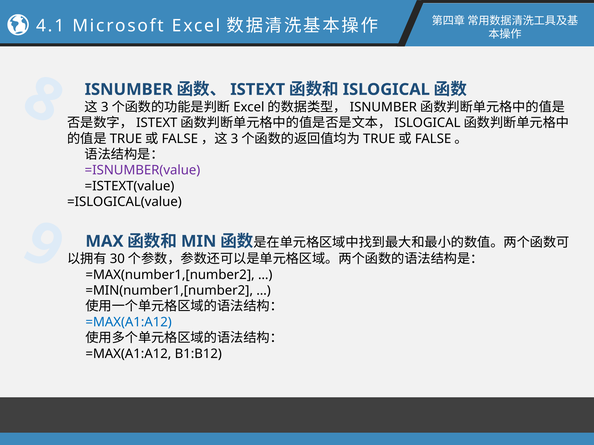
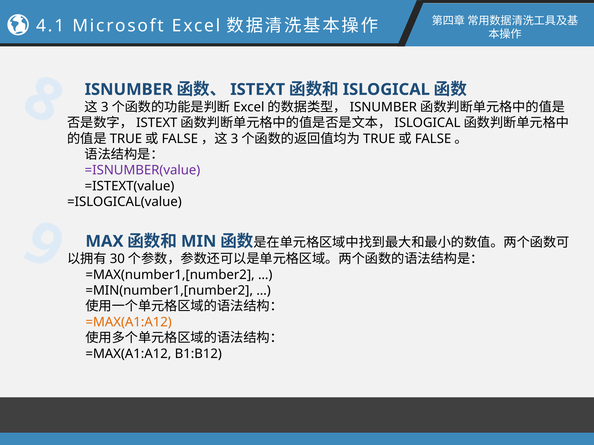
=MAX(A1:A12 at (129, 322) colour: blue -> orange
